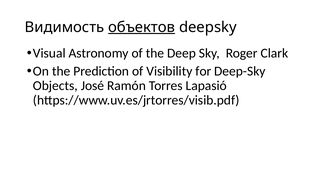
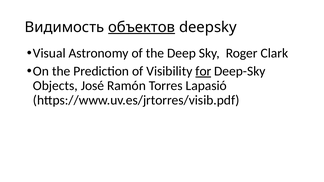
for underline: none -> present
